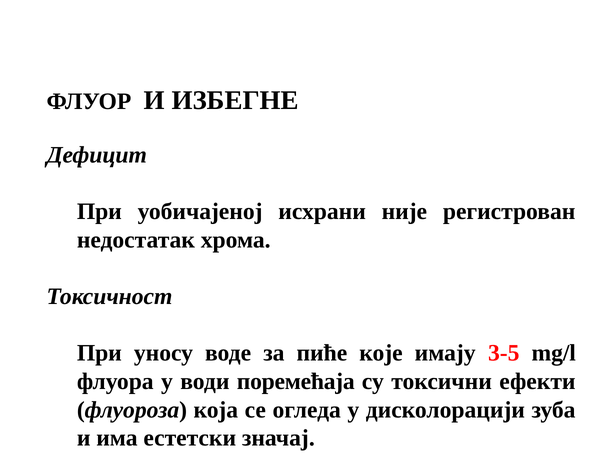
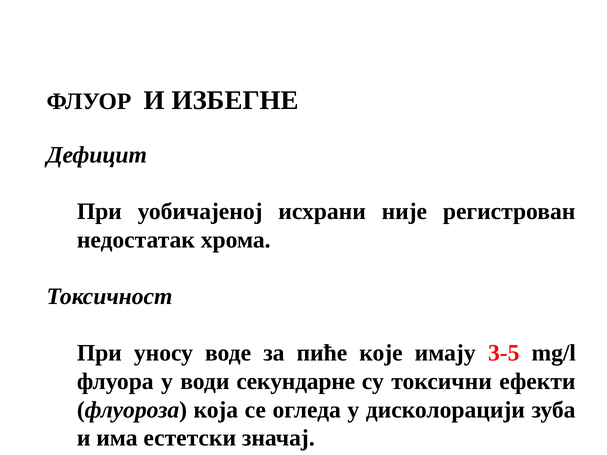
поремећаја: поремећаја -> секундарне
